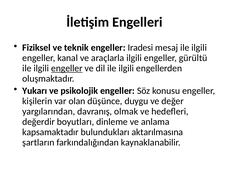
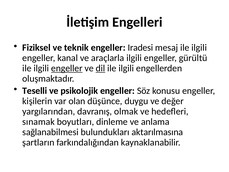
dil underline: none -> present
Yukarı: Yukarı -> Teselli
değerdir: değerdir -> sınamak
kapsamaktadır: kapsamaktadır -> sağlanabilmesi
